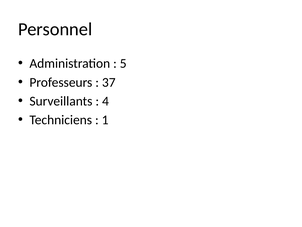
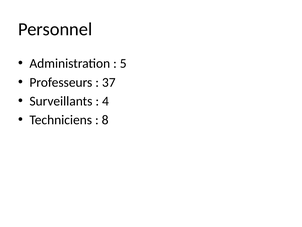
1: 1 -> 8
